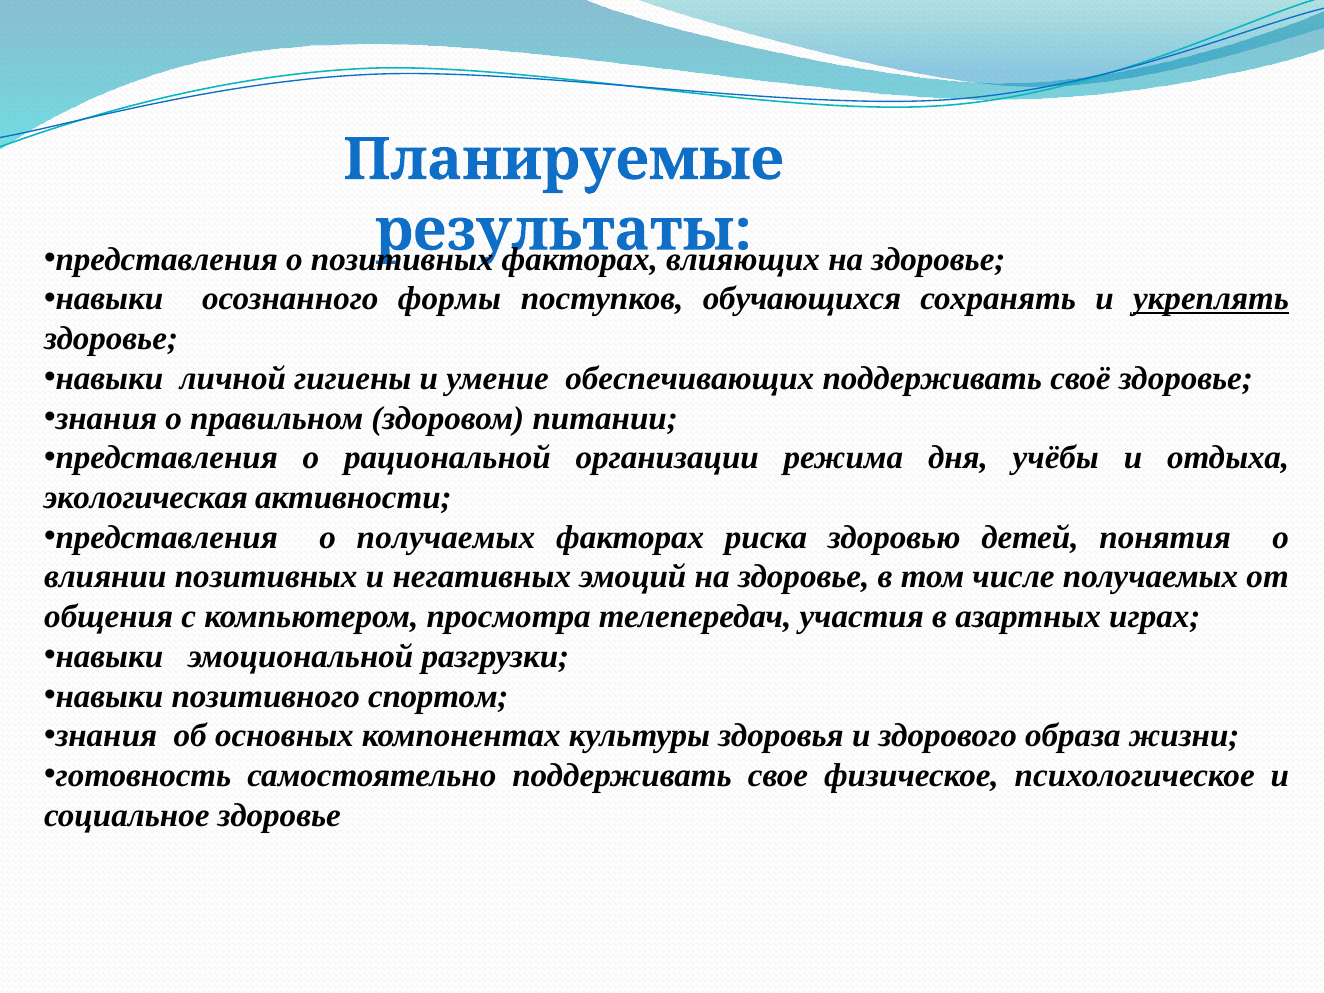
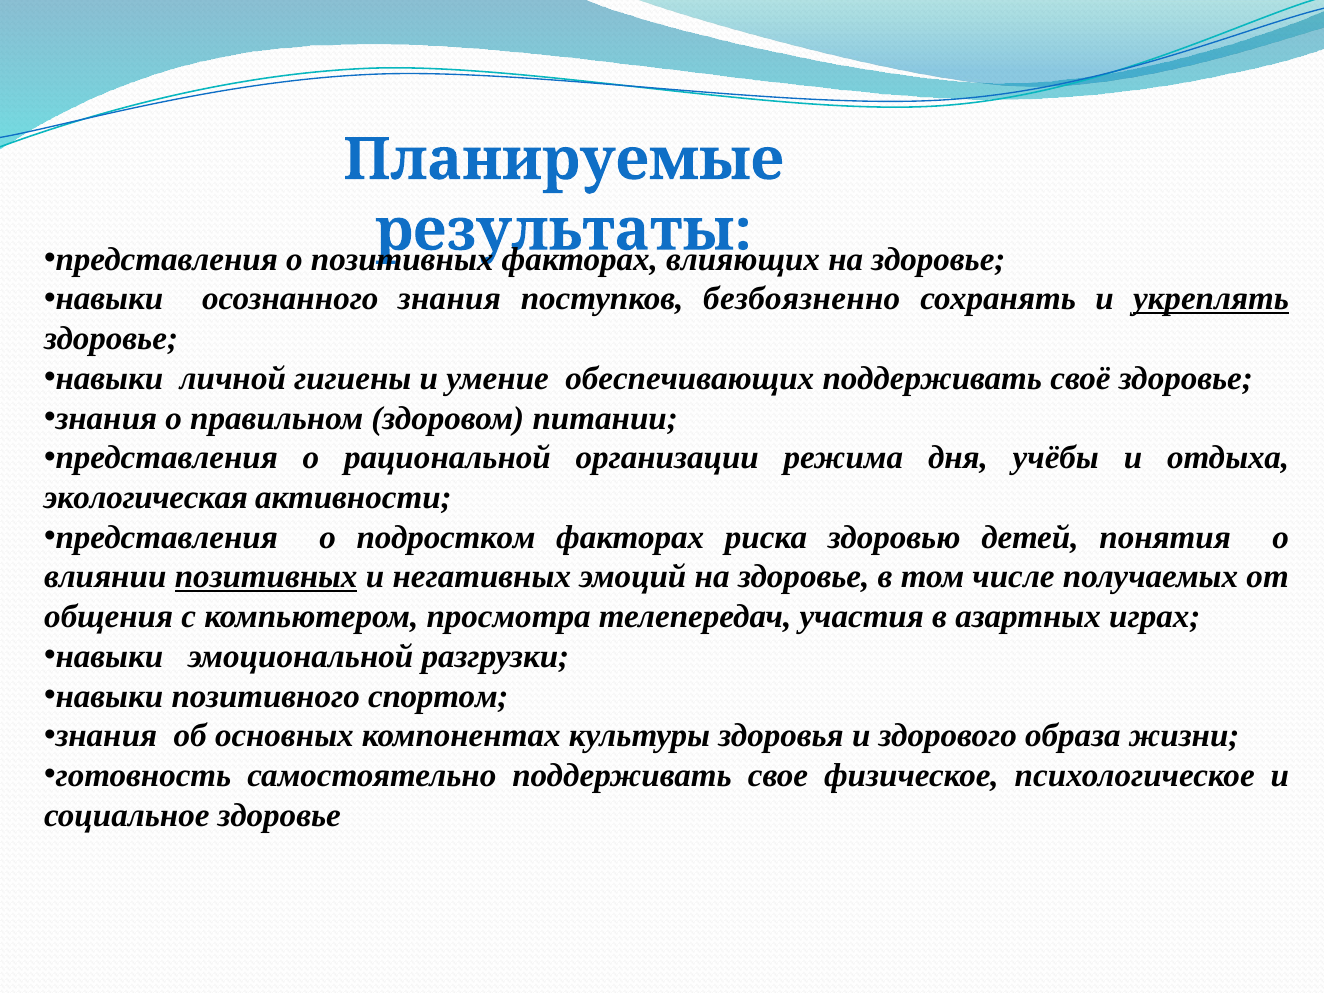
осознанного формы: формы -> знания
обучающихся: обучающихся -> безбоязненно
о получаемых: получаемых -> подростком
позитивных at (266, 577) underline: none -> present
